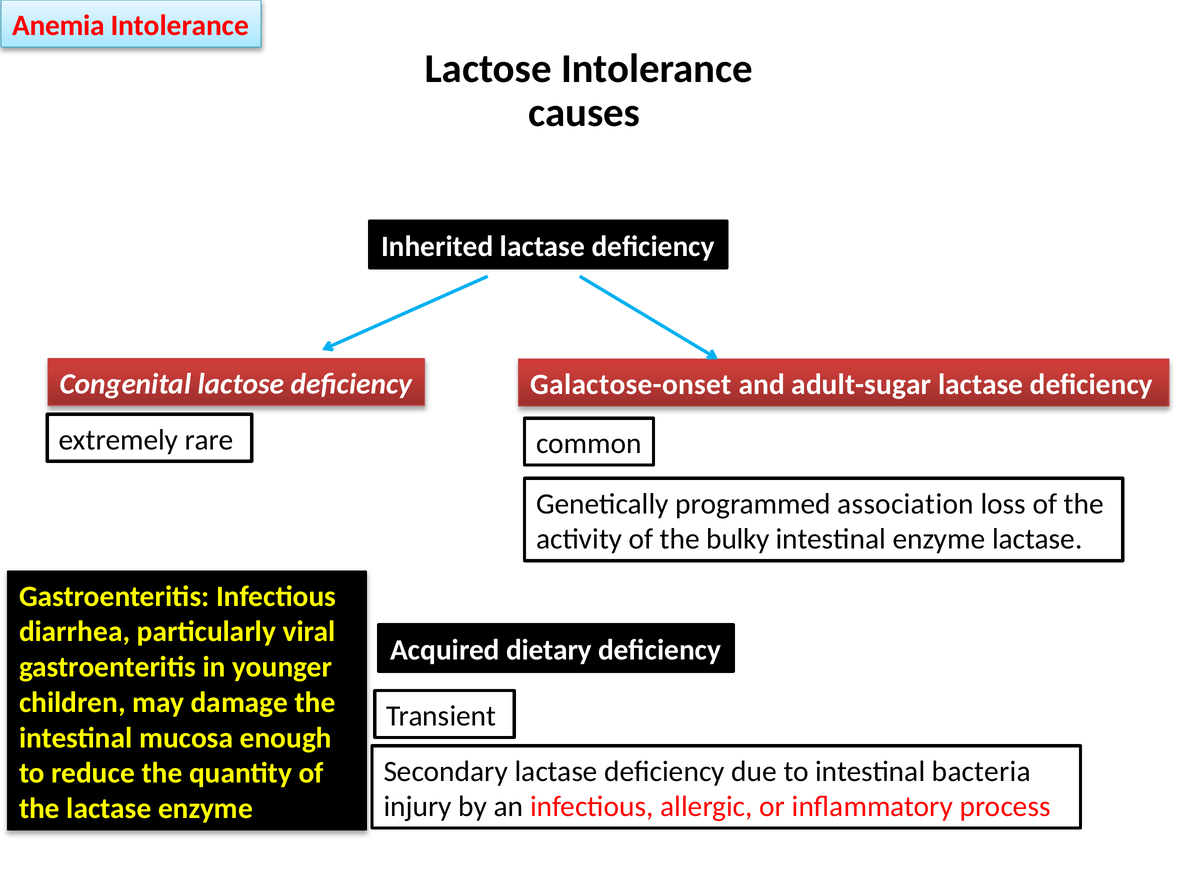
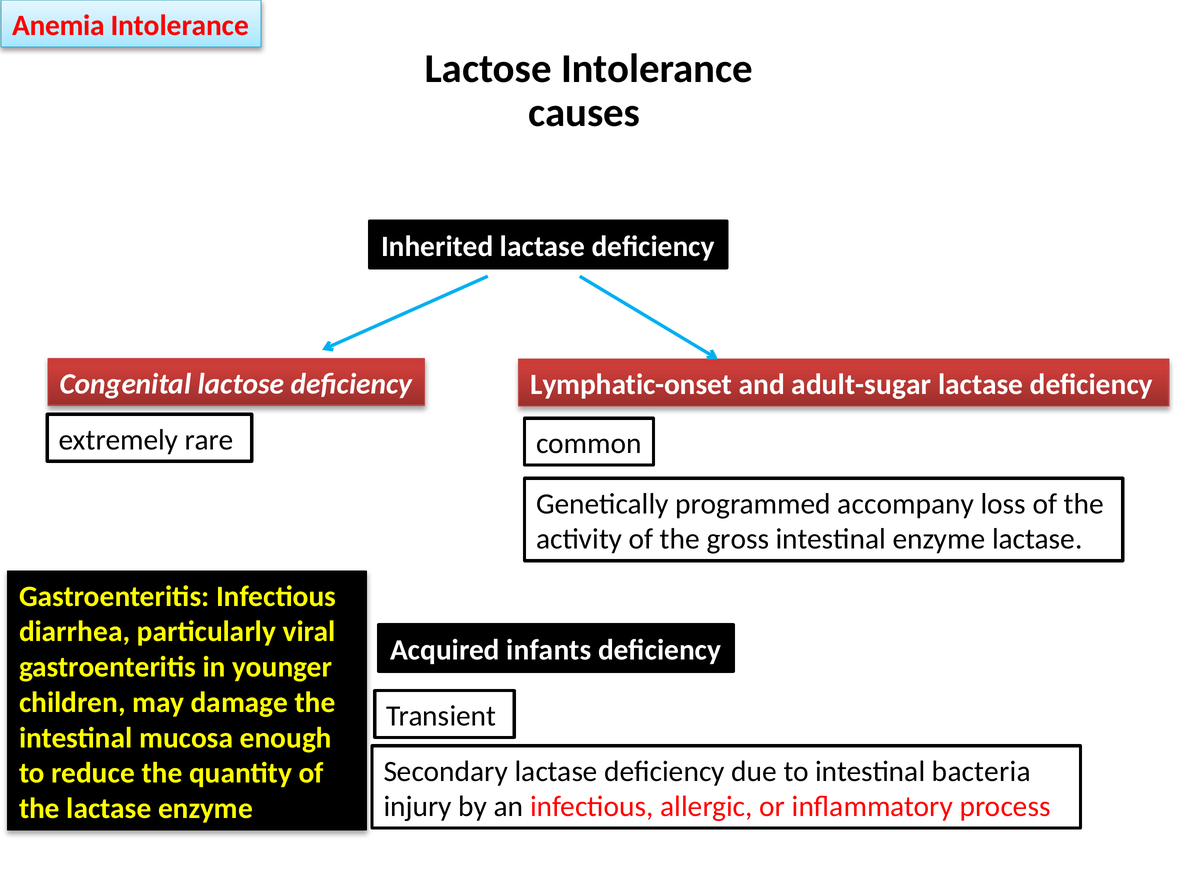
Galactose-onset: Galactose-onset -> Lymphatic-onset
association: association -> accompany
bulky: bulky -> gross
dietary: dietary -> infants
